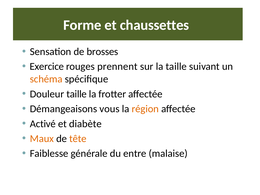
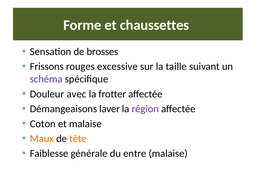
Exercice: Exercice -> Frissons
prennent: prennent -> excessive
schéma colour: orange -> purple
Douleur taille: taille -> avec
vous: vous -> laver
région colour: orange -> purple
Activé: Activé -> Coton
et diabète: diabète -> malaise
